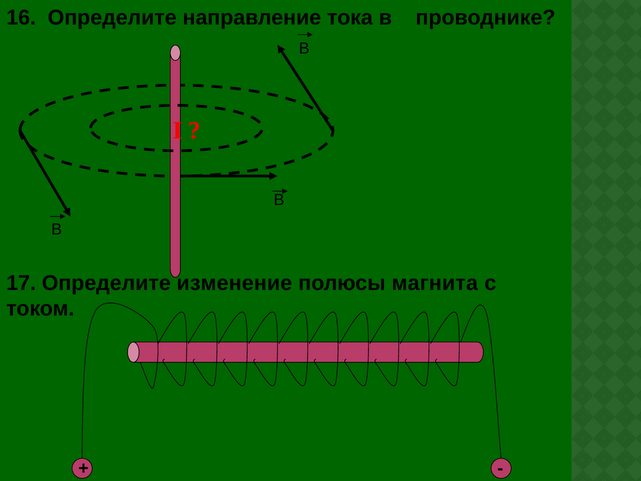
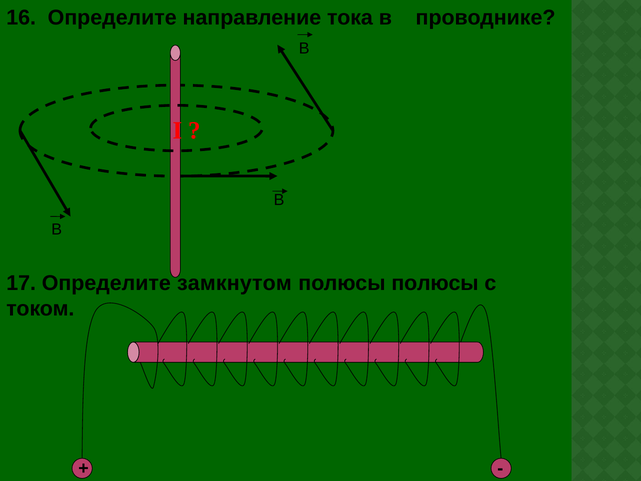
изменение: изменение -> замкнутом
полюсы магнита: магнита -> полюсы
